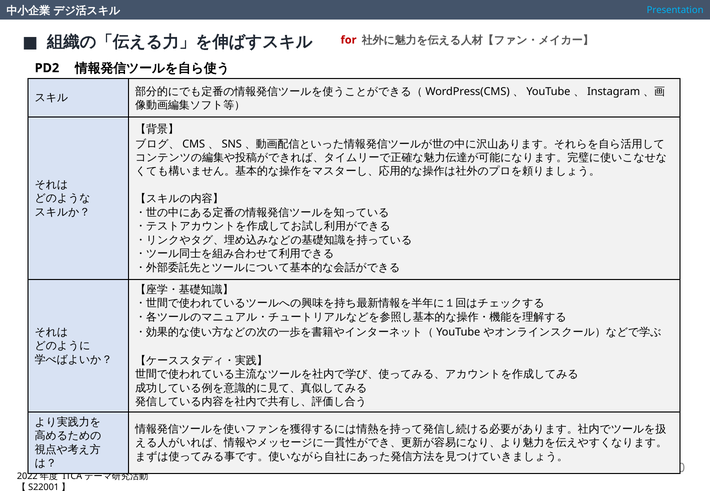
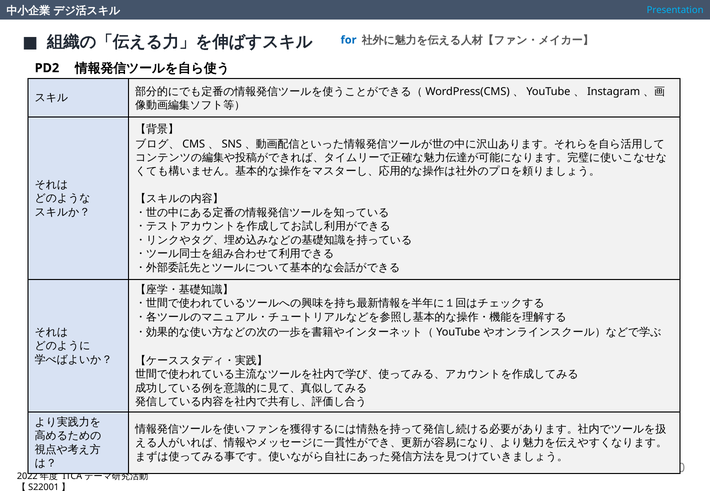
for colour: red -> blue
